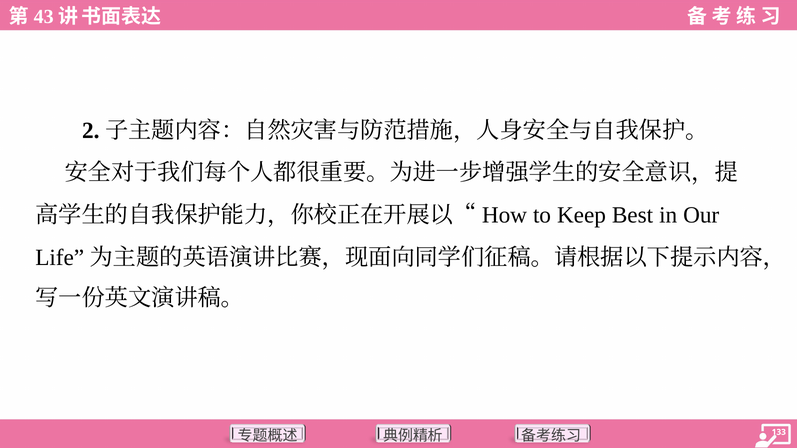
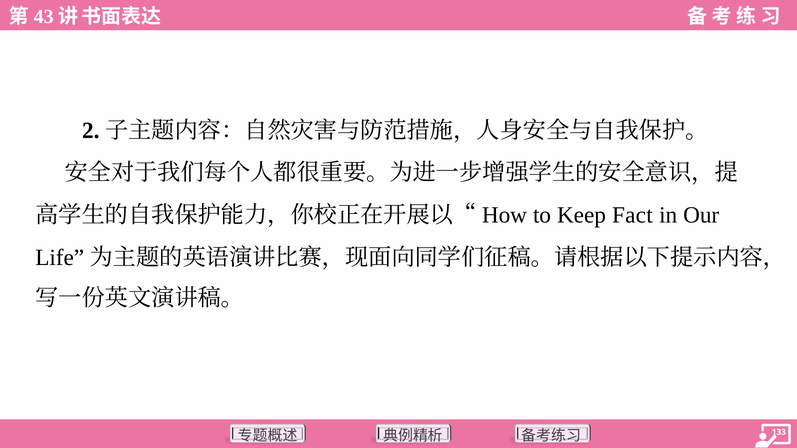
Best: Best -> Fact
